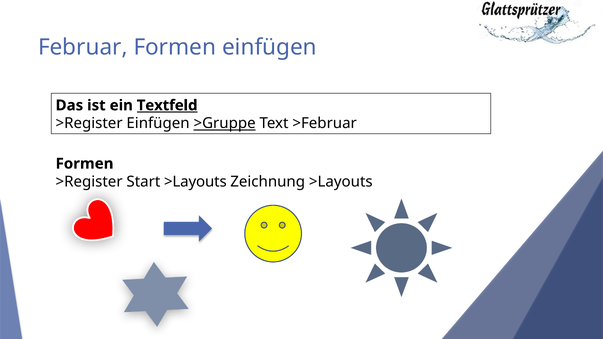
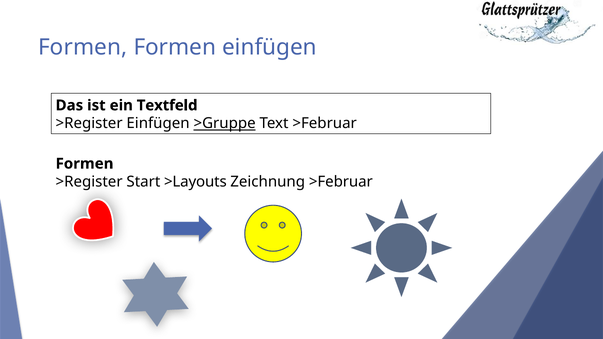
Februar at (83, 48): Februar -> Formen
Textfeld underline: present -> none
Zeichnung >Layouts: >Layouts -> >Februar
